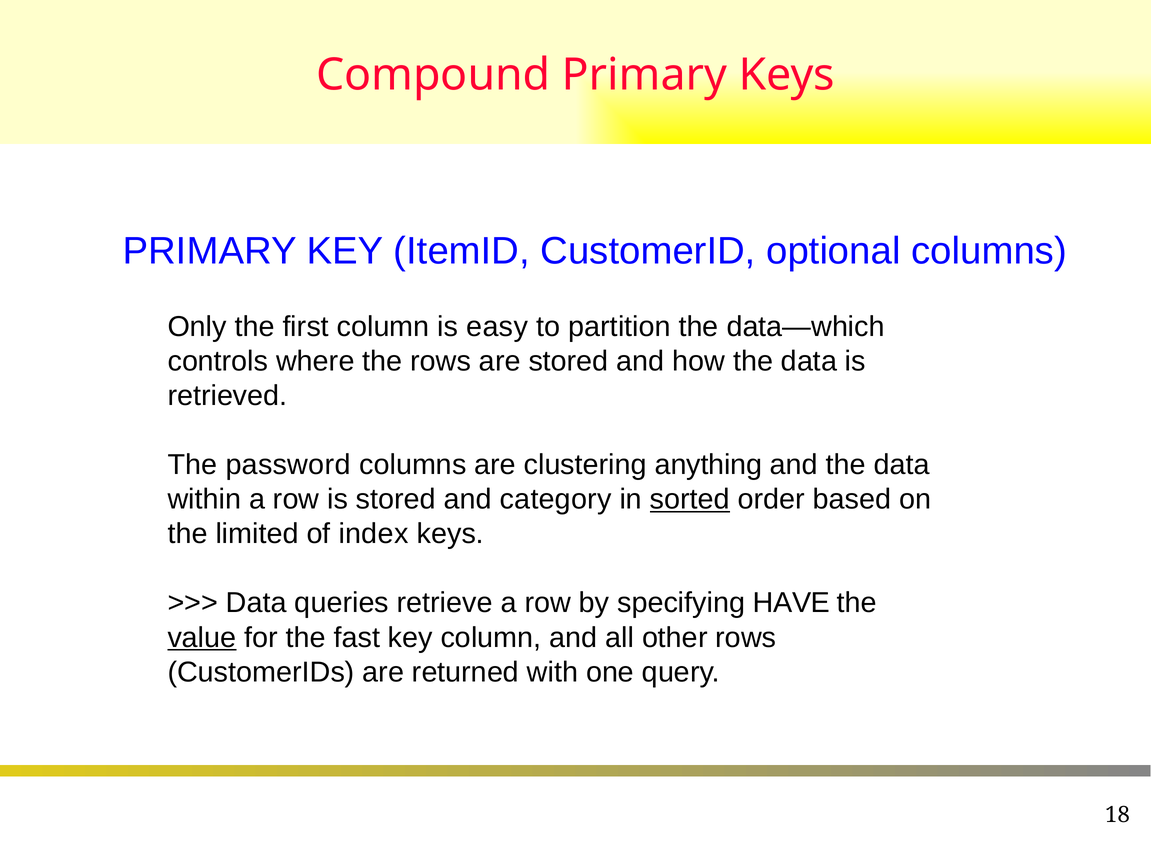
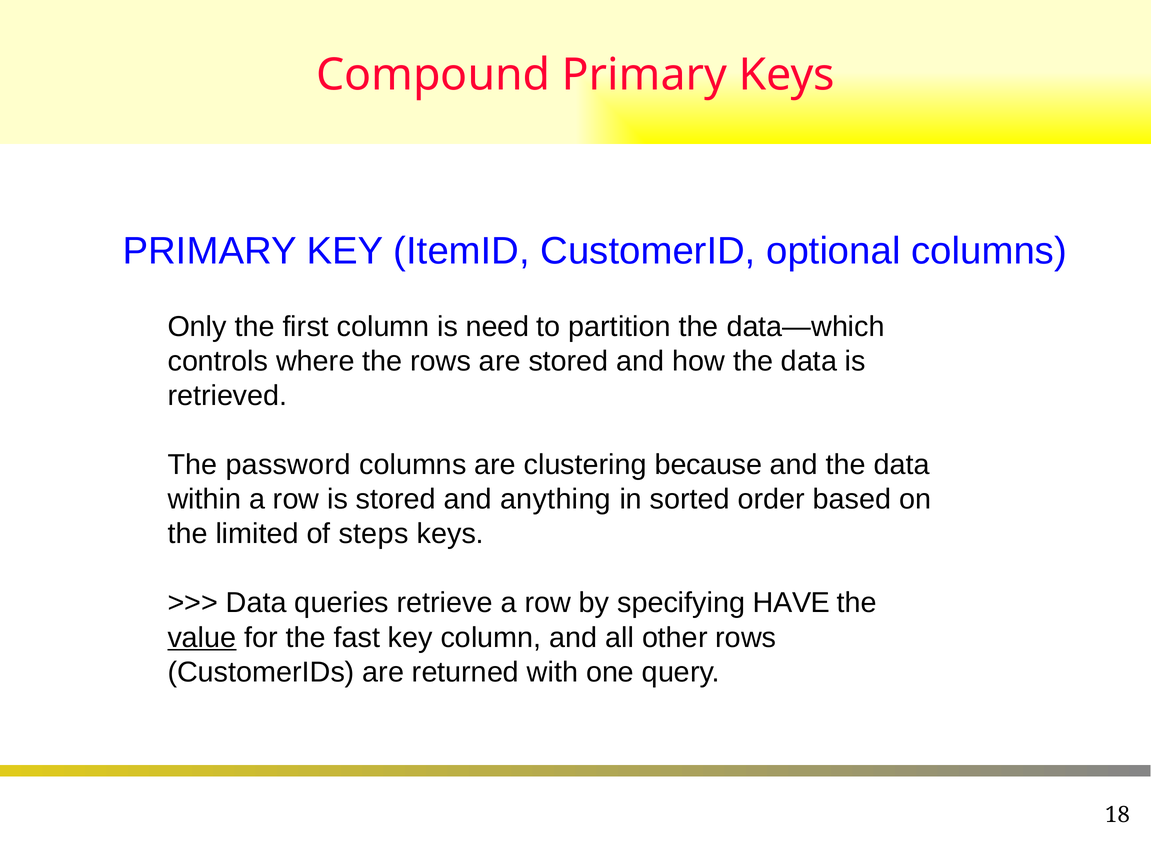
easy: easy -> need
anything: anything -> because
category: category -> anything
sorted underline: present -> none
index: index -> steps
